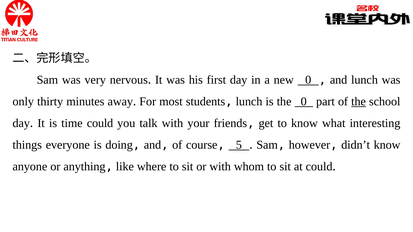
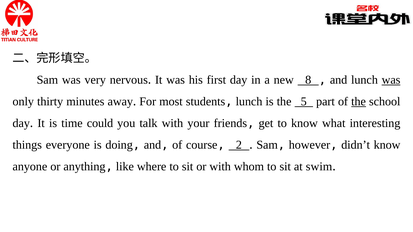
new 0: 0 -> 8
was at (391, 80) underline: none -> present
the 0: 0 -> 5
5: 5 -> 2
at could: could -> swim
